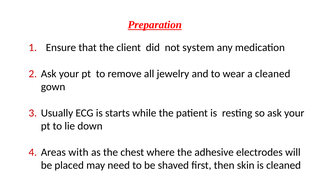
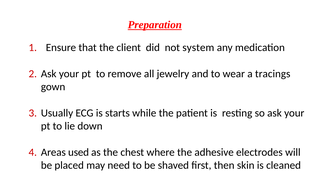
a cleaned: cleaned -> tracings
with: with -> used
